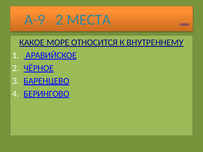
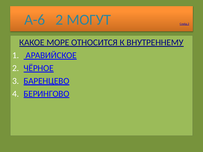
А-9: А-9 -> А-6
МЕСТА: МЕСТА -> МОГУТ
